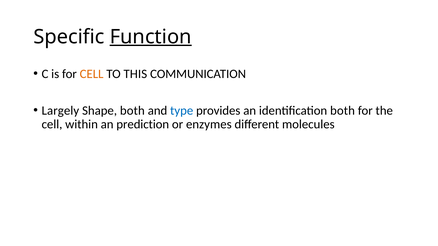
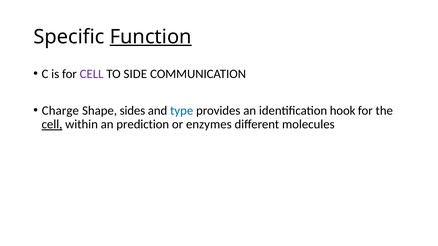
CELL at (92, 74) colour: orange -> purple
THIS: THIS -> SIDE
Largely: Largely -> Charge
Shape both: both -> sides
identification both: both -> hook
cell at (52, 125) underline: none -> present
